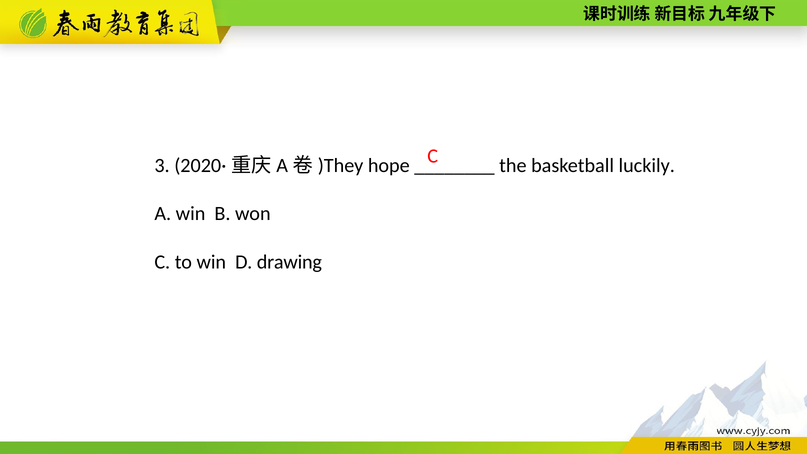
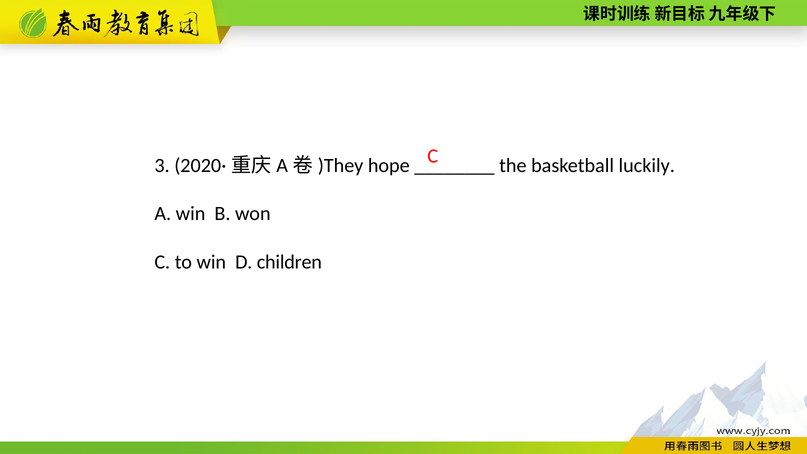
drawing: drawing -> children
